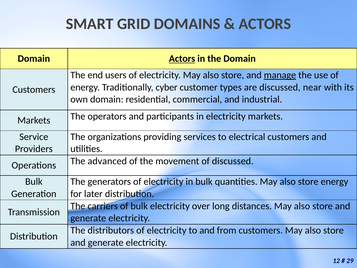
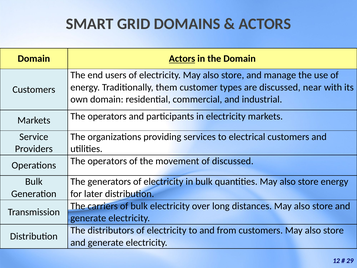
manage underline: present -> none
cyber: cyber -> them
Operations The advanced: advanced -> operators
